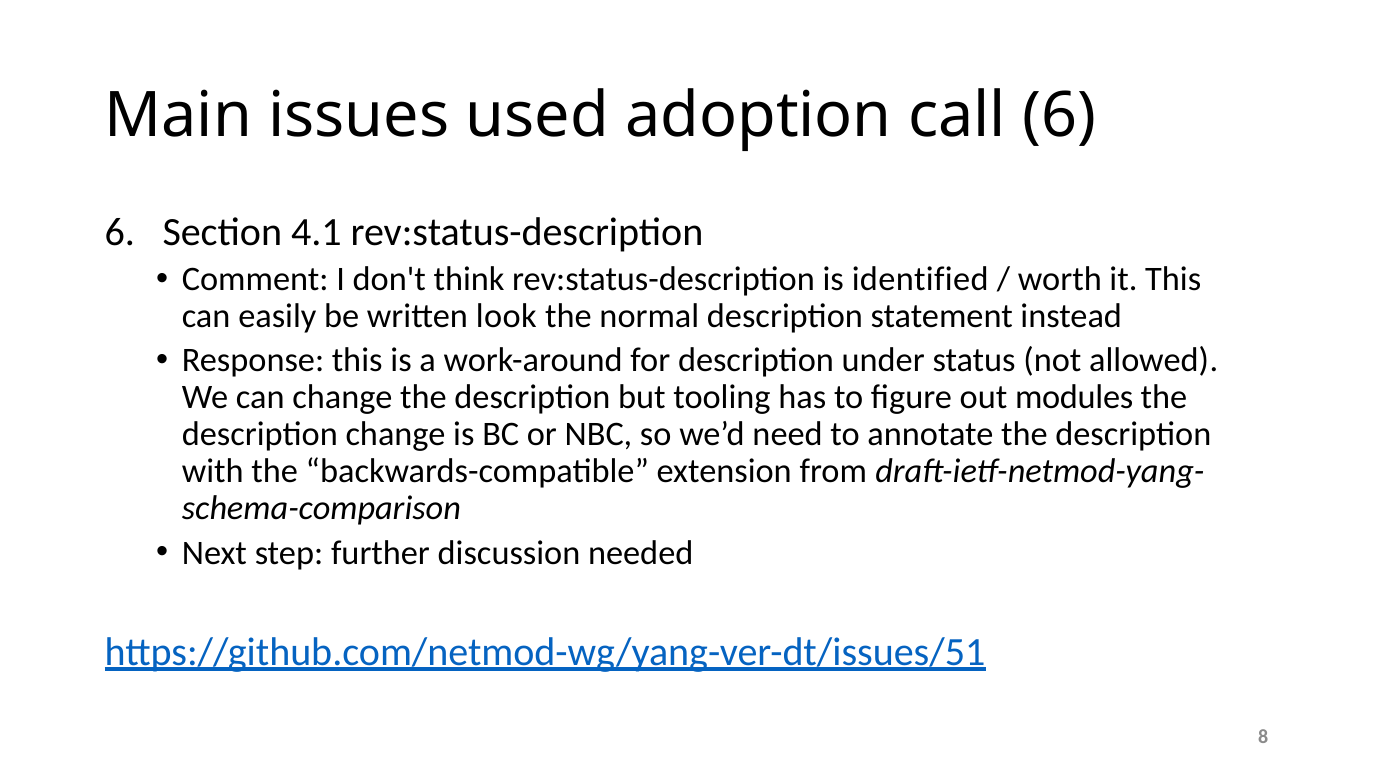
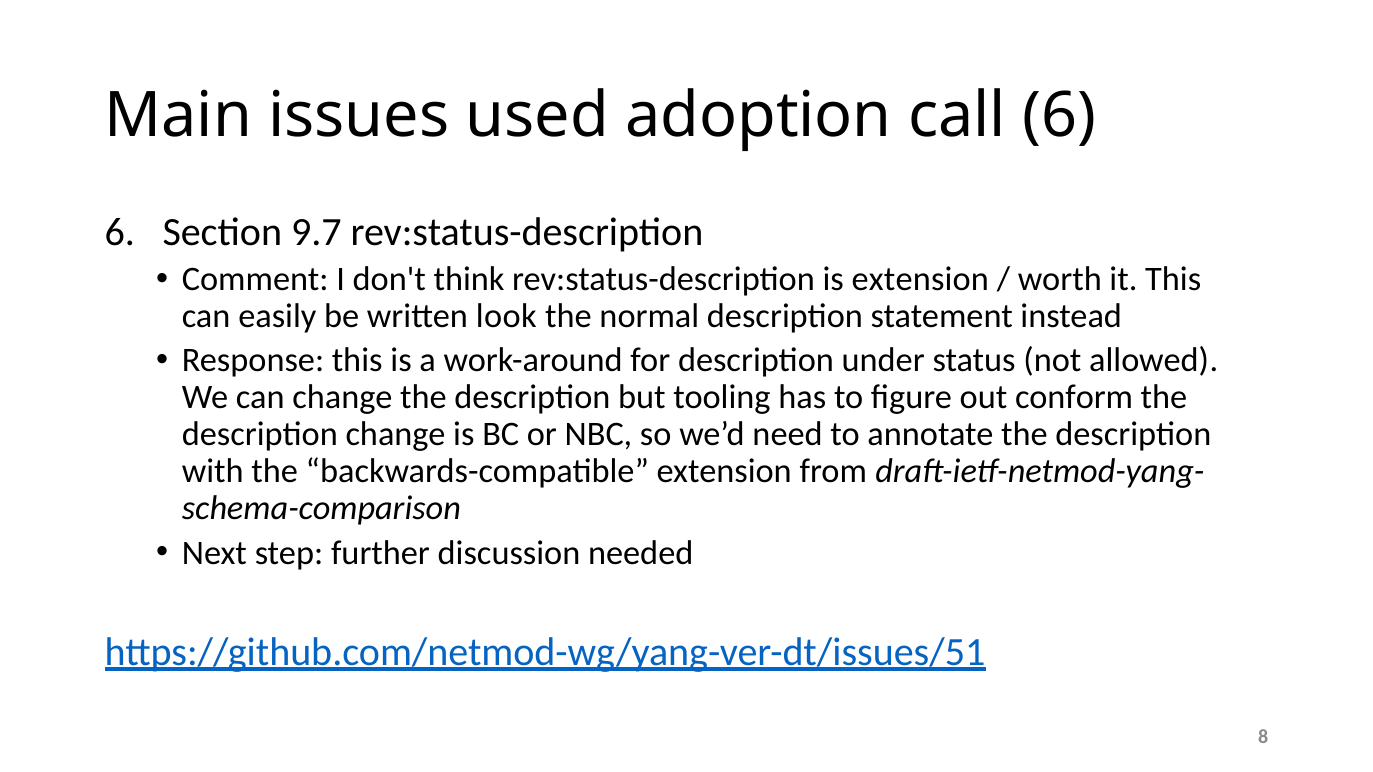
4.1: 4.1 -> 9.7
is identified: identified -> extension
modules: modules -> conform
